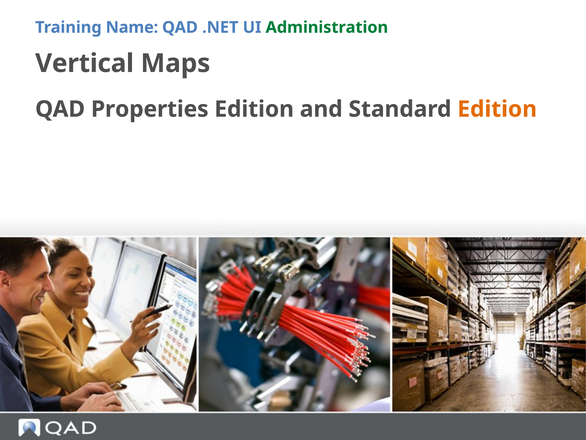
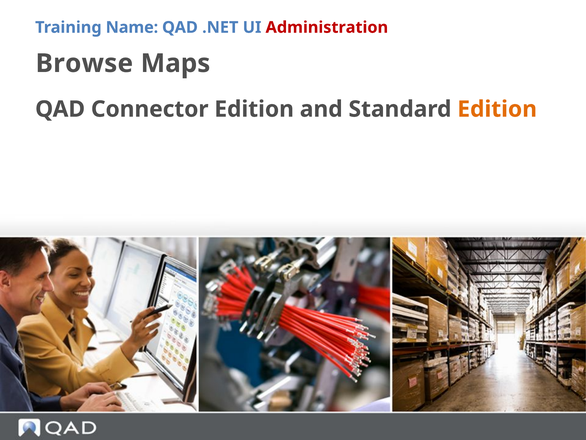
Administration colour: green -> red
Vertical: Vertical -> Browse
Properties: Properties -> Connector
